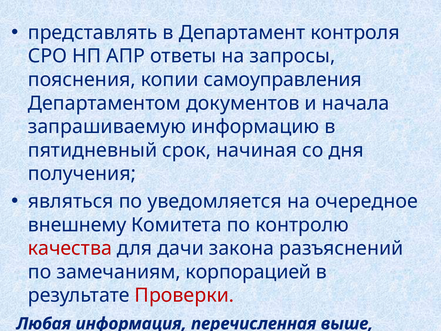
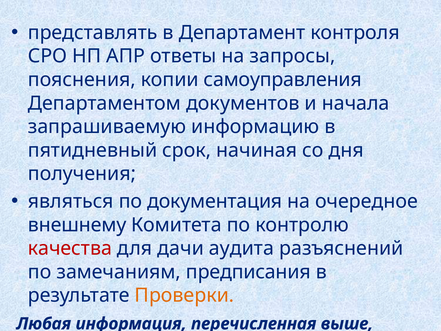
уведомляется: уведомляется -> документация
закона: закона -> аудита
корпорацией: корпорацией -> предписания
Проверки colour: red -> orange
